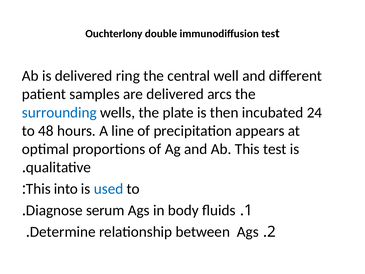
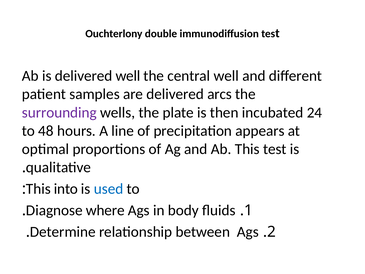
delivered ring: ring -> well
surrounding colour: blue -> purple
serum: serum -> where
